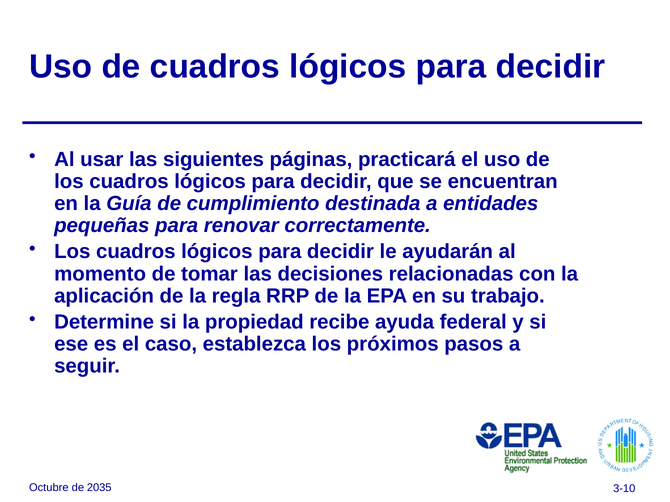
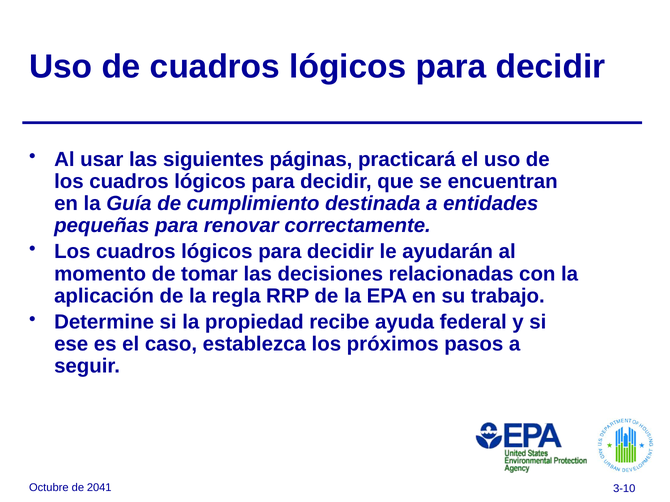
2035: 2035 -> 2041
